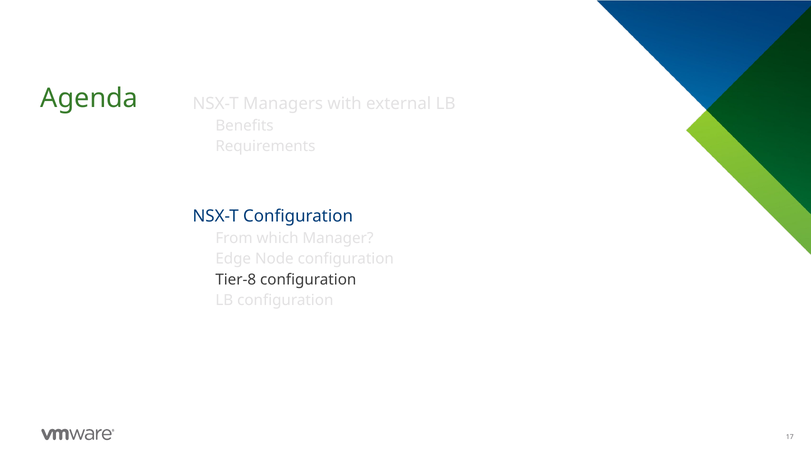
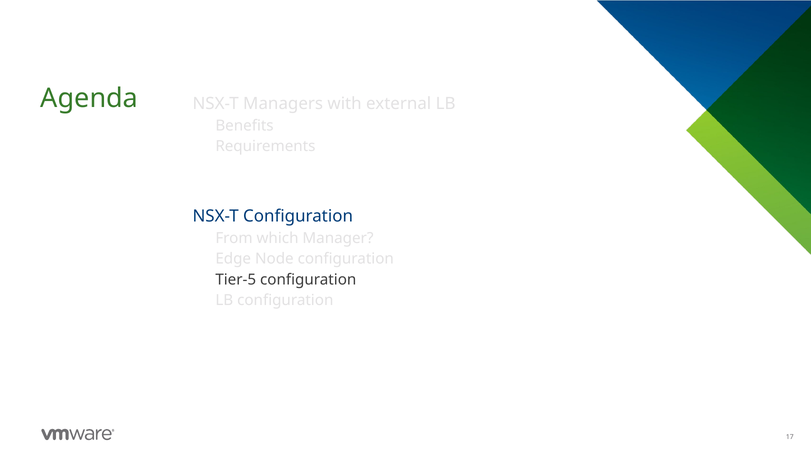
Tier-8: Tier-8 -> Tier-5
